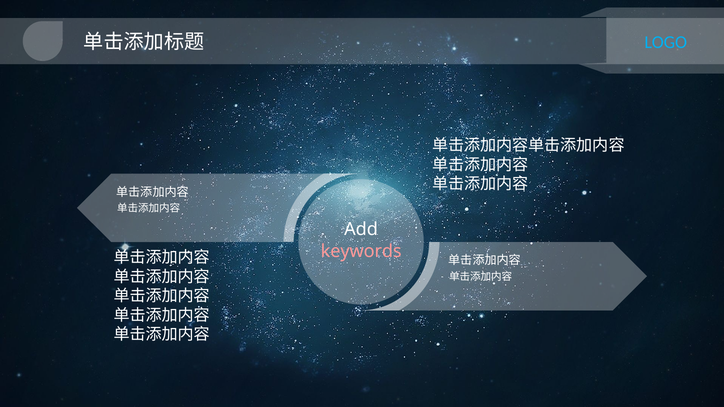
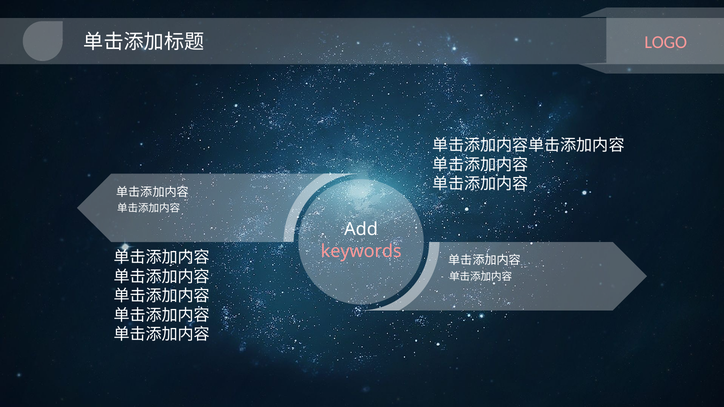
LOGO colour: light blue -> pink
